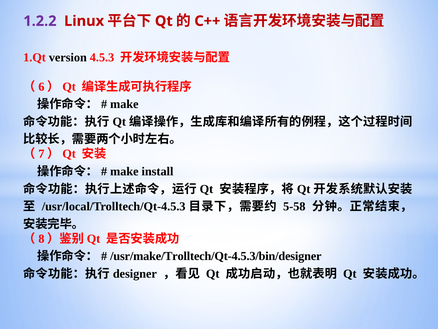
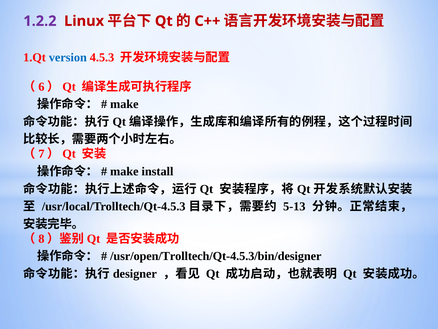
version colour: black -> blue
5-58: 5-58 -> 5-13
/usr/make/Trolltech/Qt-4.5.3/bin/designer: /usr/make/Trolltech/Qt-4.5.3/bin/designer -> /usr/open/Trolltech/Qt-4.5.3/bin/designer
